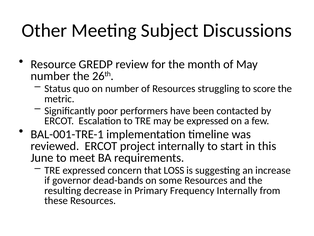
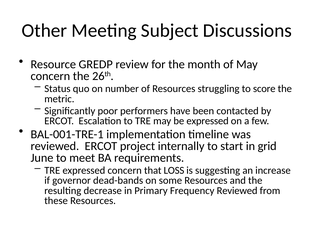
number at (50, 76): number -> concern
this: this -> grid
Frequency Internally: Internally -> Reviewed
